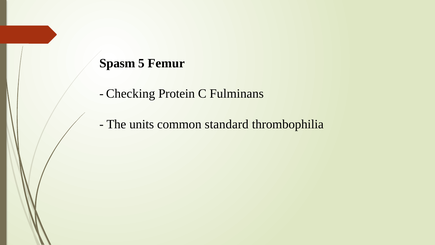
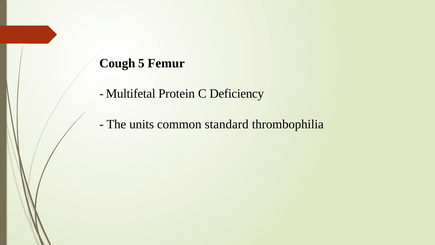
Spasm: Spasm -> Cough
Checking: Checking -> Multifetal
Fulminans: Fulminans -> Deficiency
